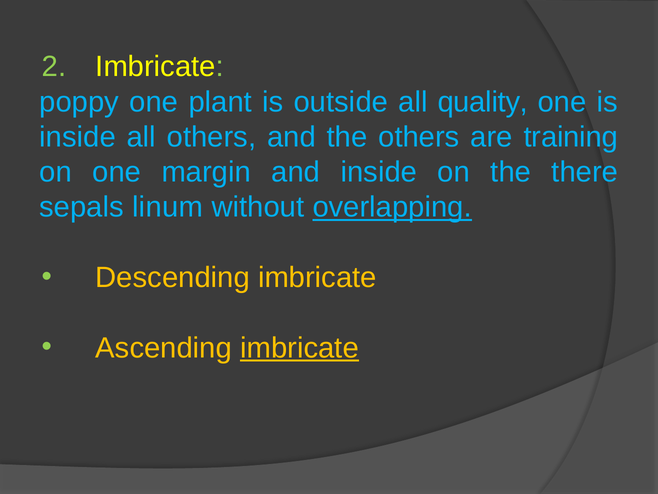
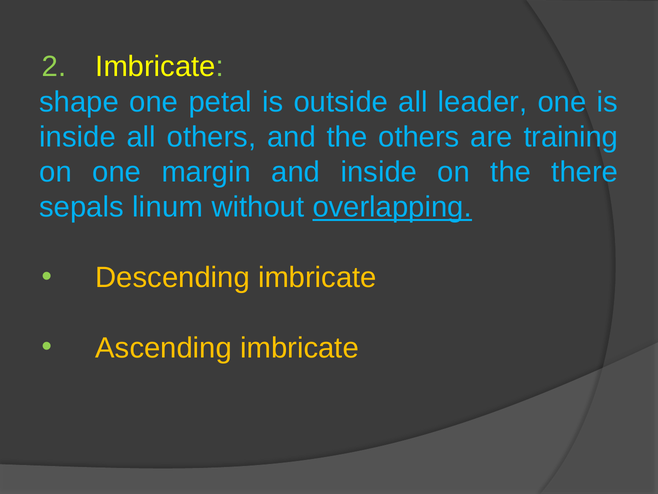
poppy: poppy -> shape
plant: plant -> petal
quality: quality -> leader
imbricate at (299, 348) underline: present -> none
